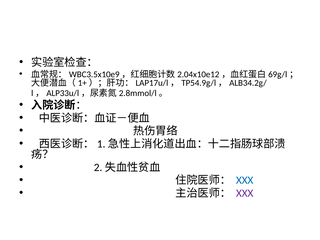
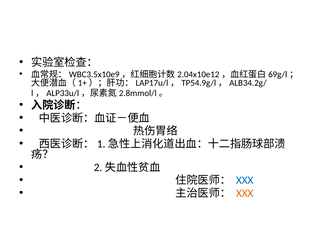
XXX at (245, 193) colour: purple -> orange
